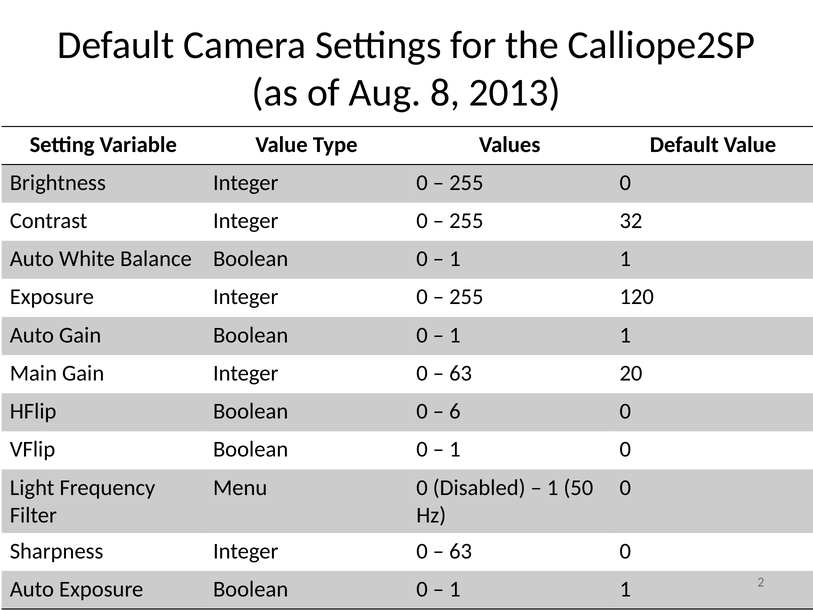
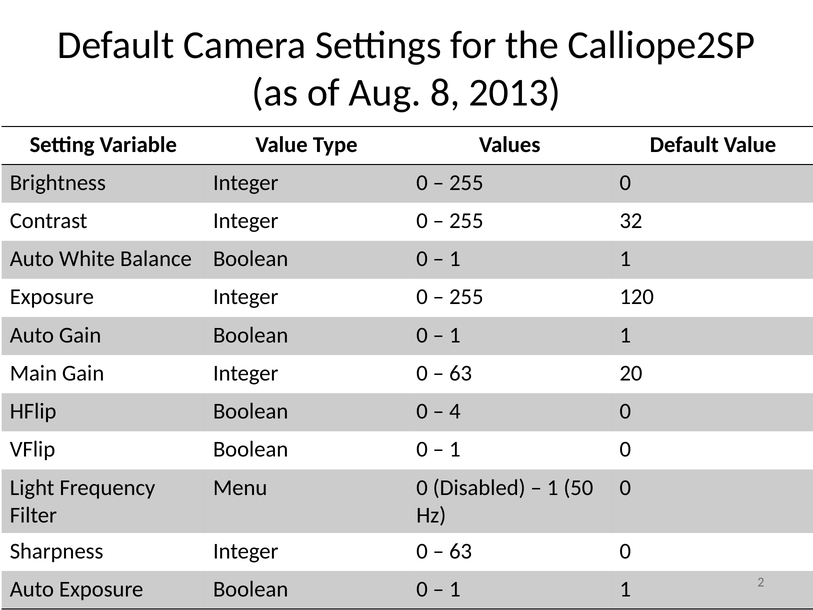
6: 6 -> 4
